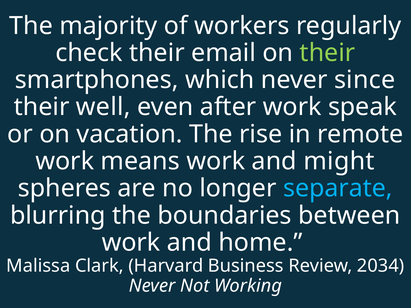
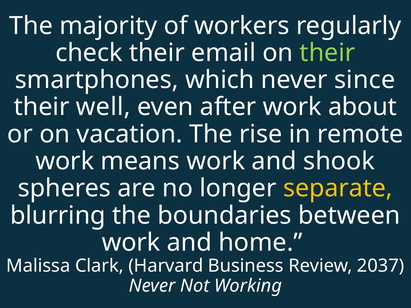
speak: speak -> about
might: might -> shook
separate colour: light blue -> yellow
2034: 2034 -> 2037
